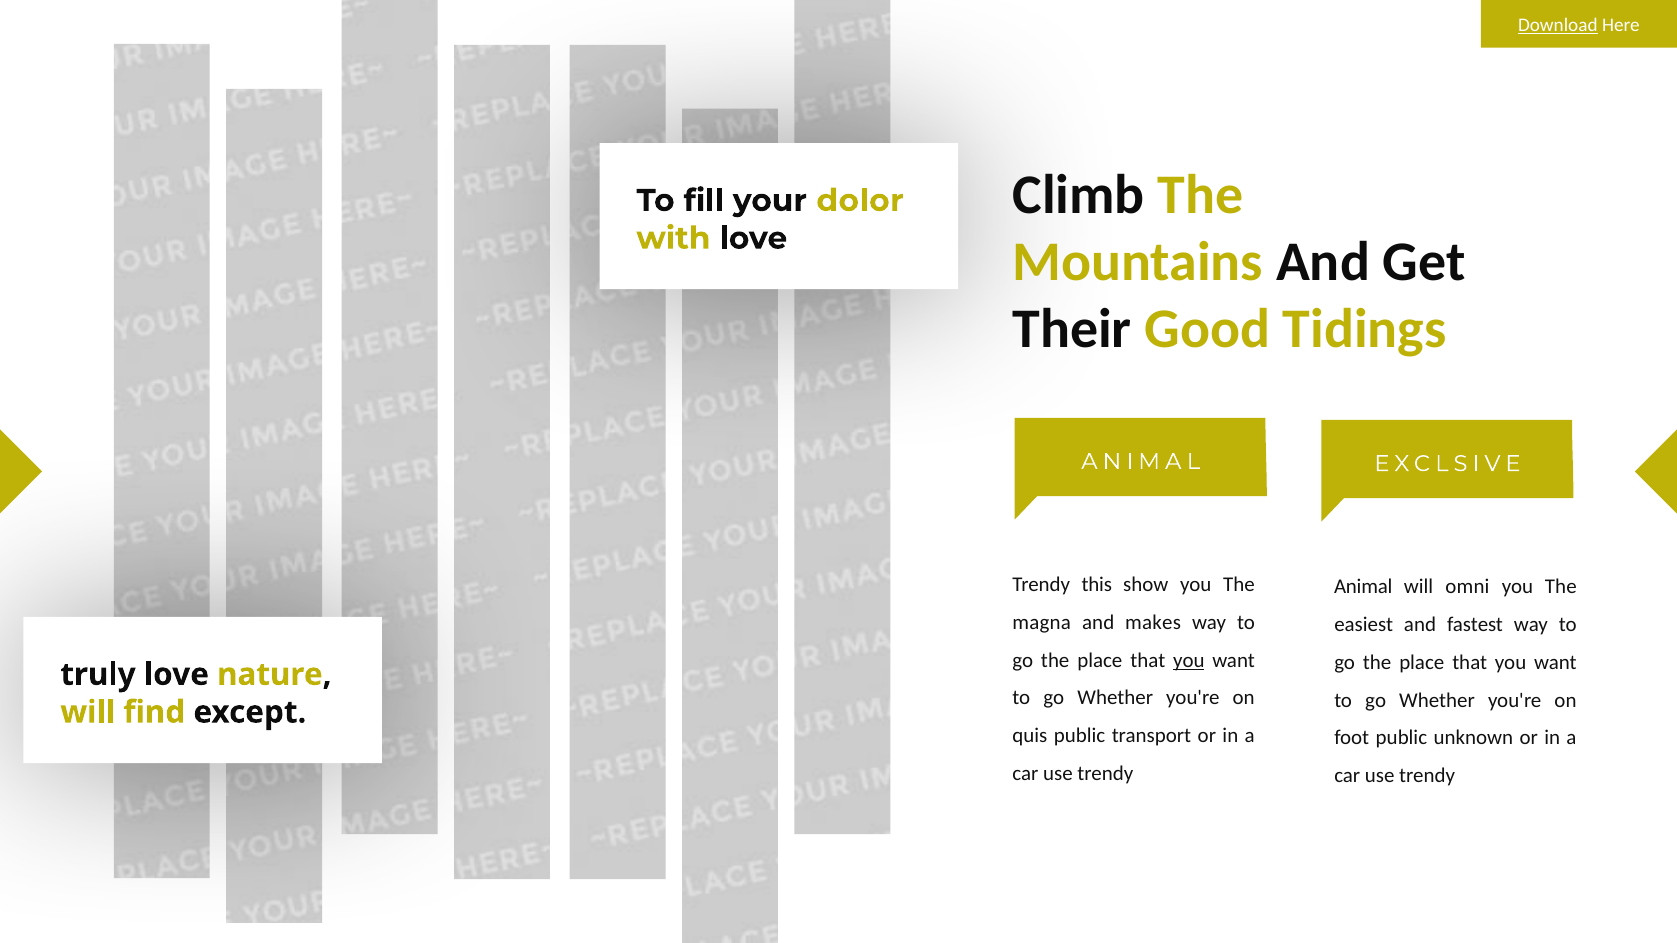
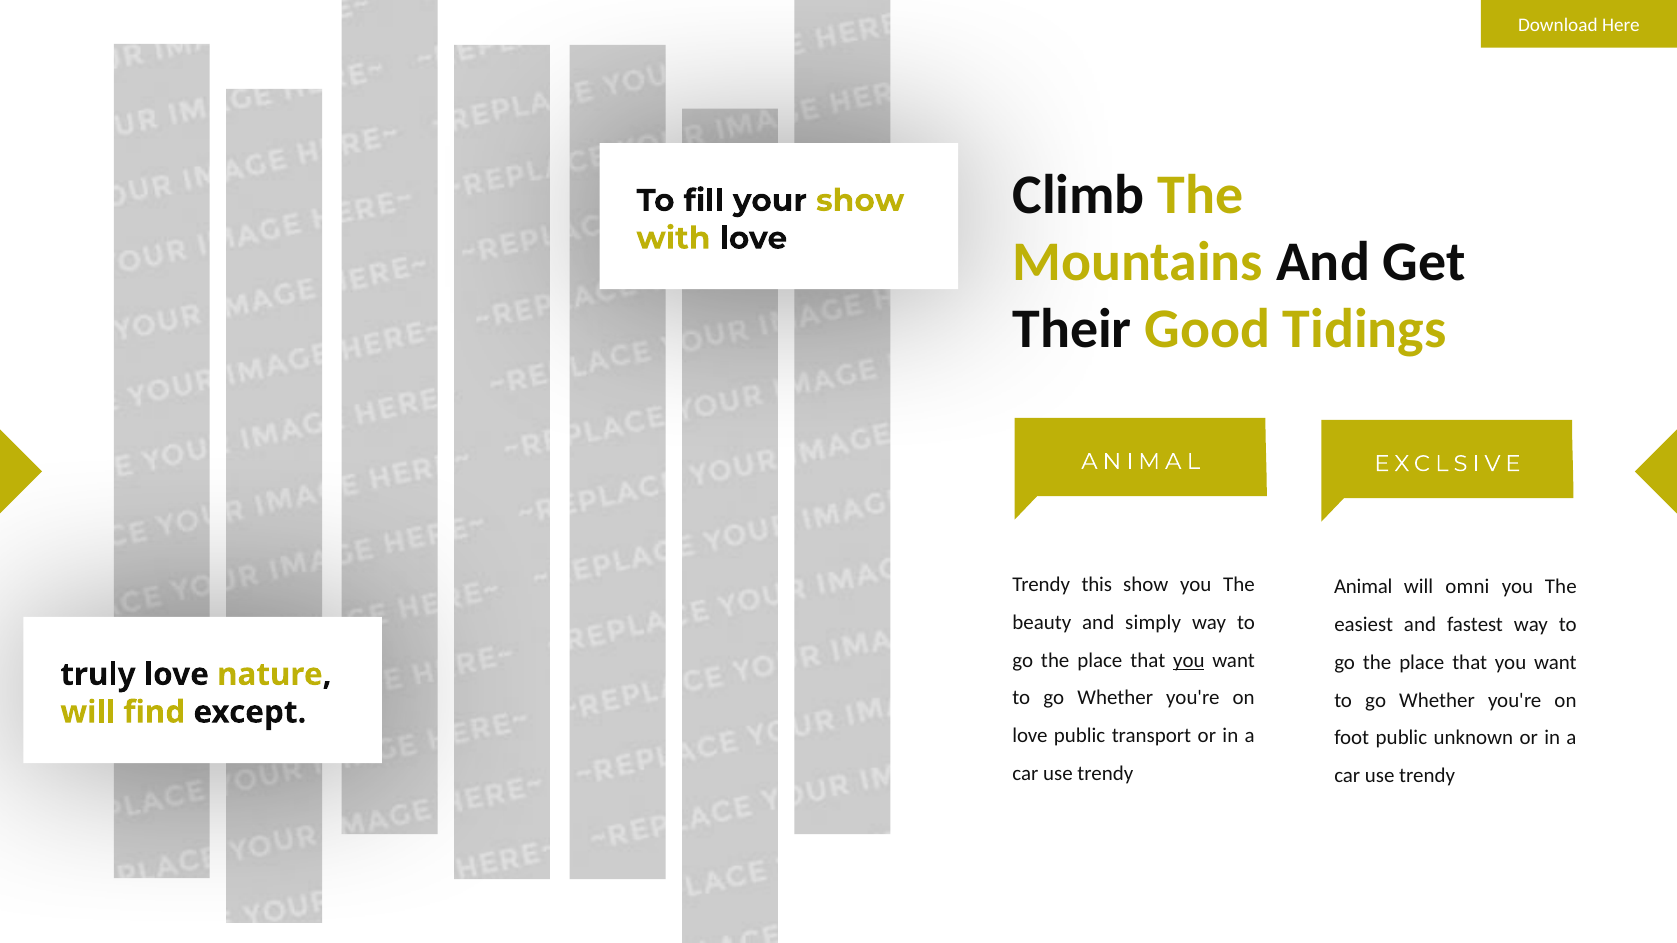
Download underline: present -> none
your dolor: dolor -> show
magna: magna -> beauty
makes: makes -> simply
quis at (1030, 736): quis -> love
